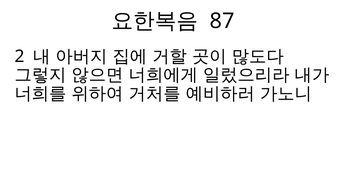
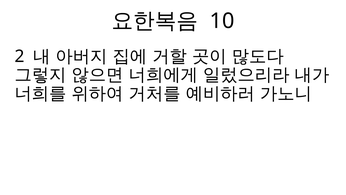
87: 87 -> 10
